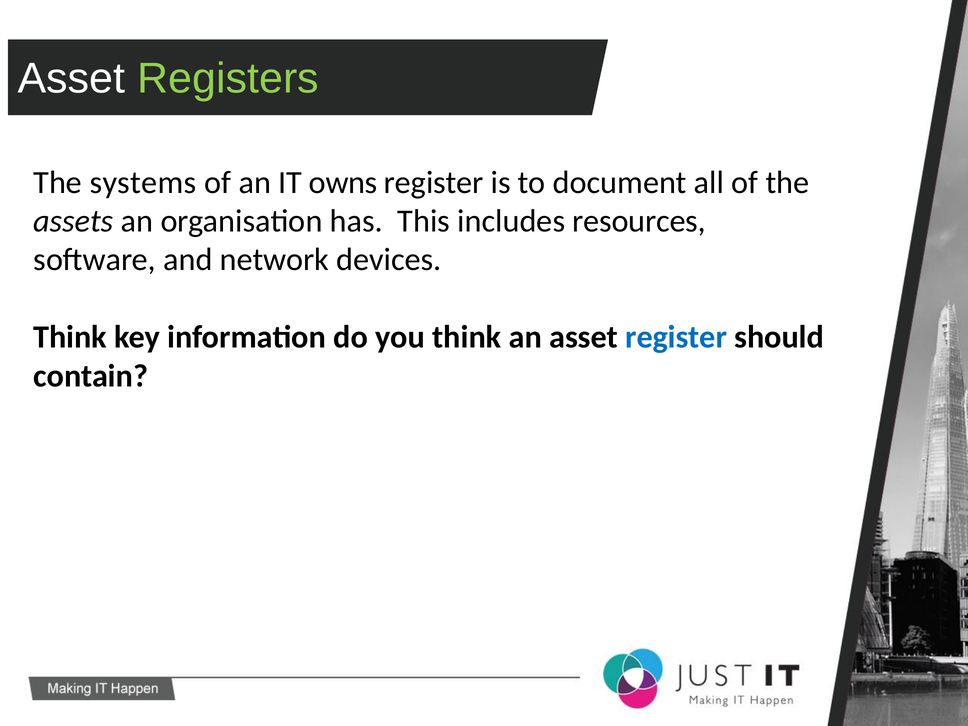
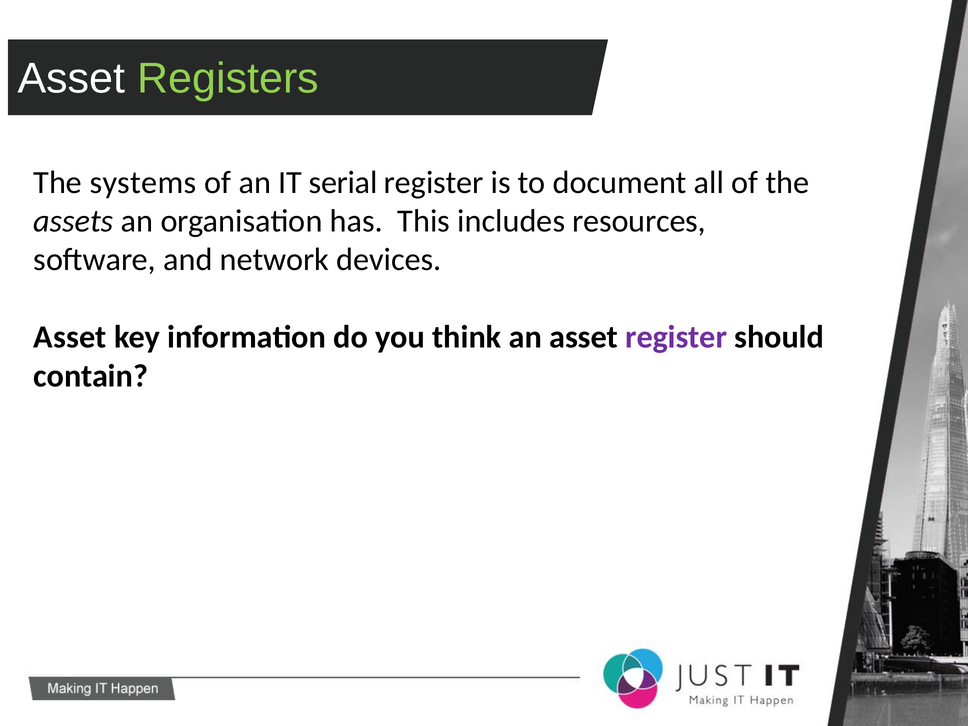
owns: owns -> serial
Think at (70, 337): Think -> Asset
register at (676, 337) colour: blue -> purple
